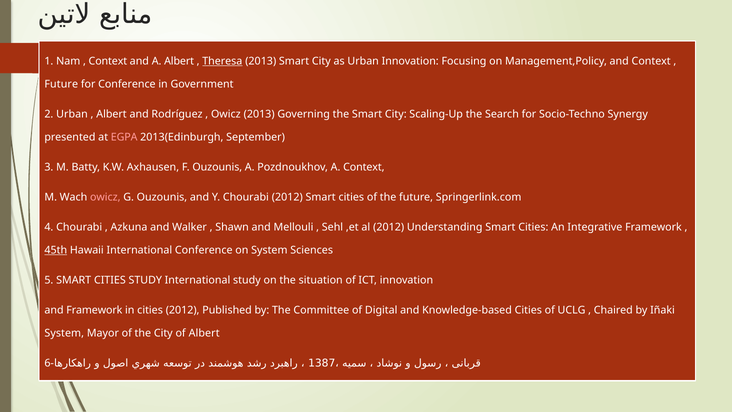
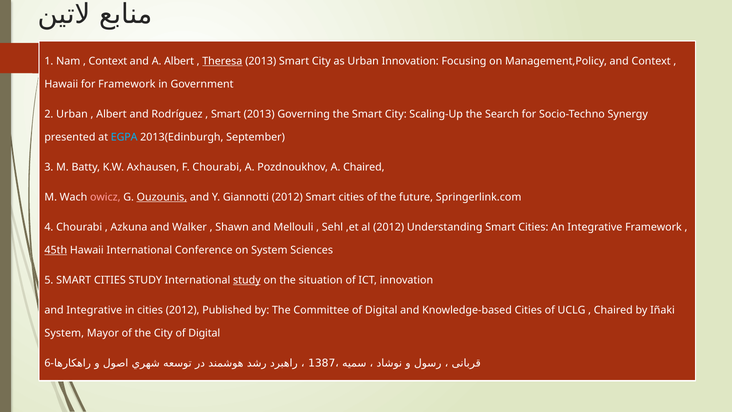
Future at (61, 84): Future -> Hawaii
for Conference: Conference -> Framework
Owicz at (226, 114): Owicz -> Smart
EGPA colour: pink -> light blue
F Ouzounis: Ouzounis -> Chourabi
A Context: Context -> Chaired
Ouzounis at (162, 197) underline: none -> present
Y Chourabi: Chourabi -> Giannotti
study at (247, 280) underline: none -> present
and Framework: Framework -> Integrative
City of Albert: Albert -> Digital
